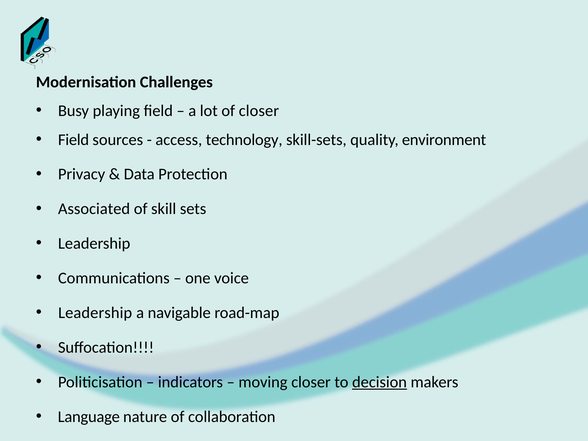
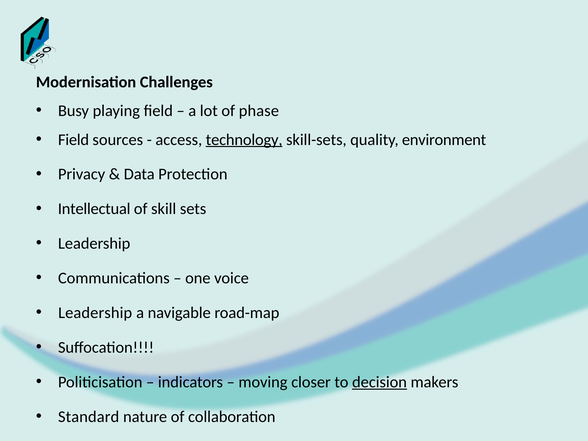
of closer: closer -> phase
technology underline: none -> present
Associated: Associated -> Intellectual
Language: Language -> Standard
